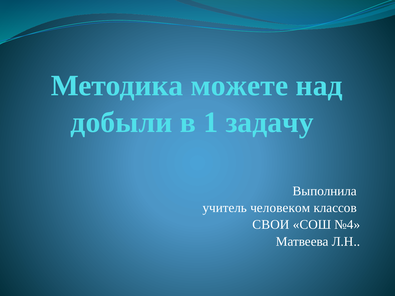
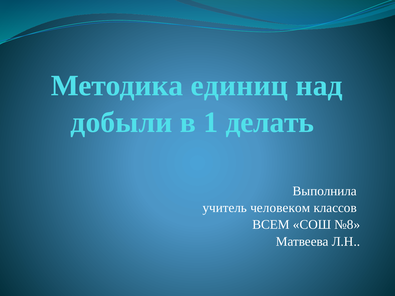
можете: можете -> единиц
задачу: задачу -> делать
СВОИ: СВОИ -> ВСЕМ
№4: №4 -> №8
